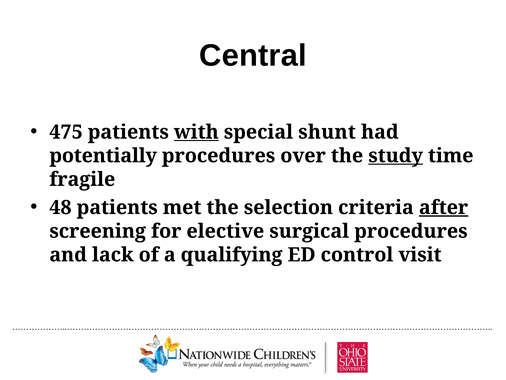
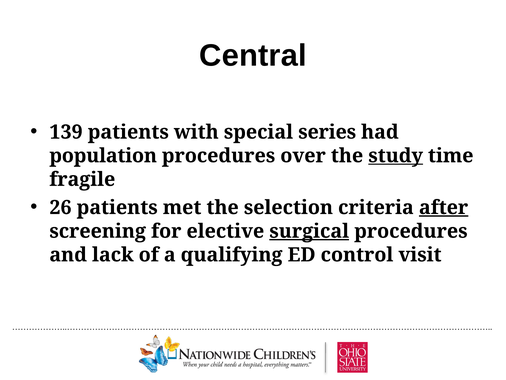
475: 475 -> 139
with underline: present -> none
shunt: shunt -> series
potentially: potentially -> population
48: 48 -> 26
surgical underline: none -> present
